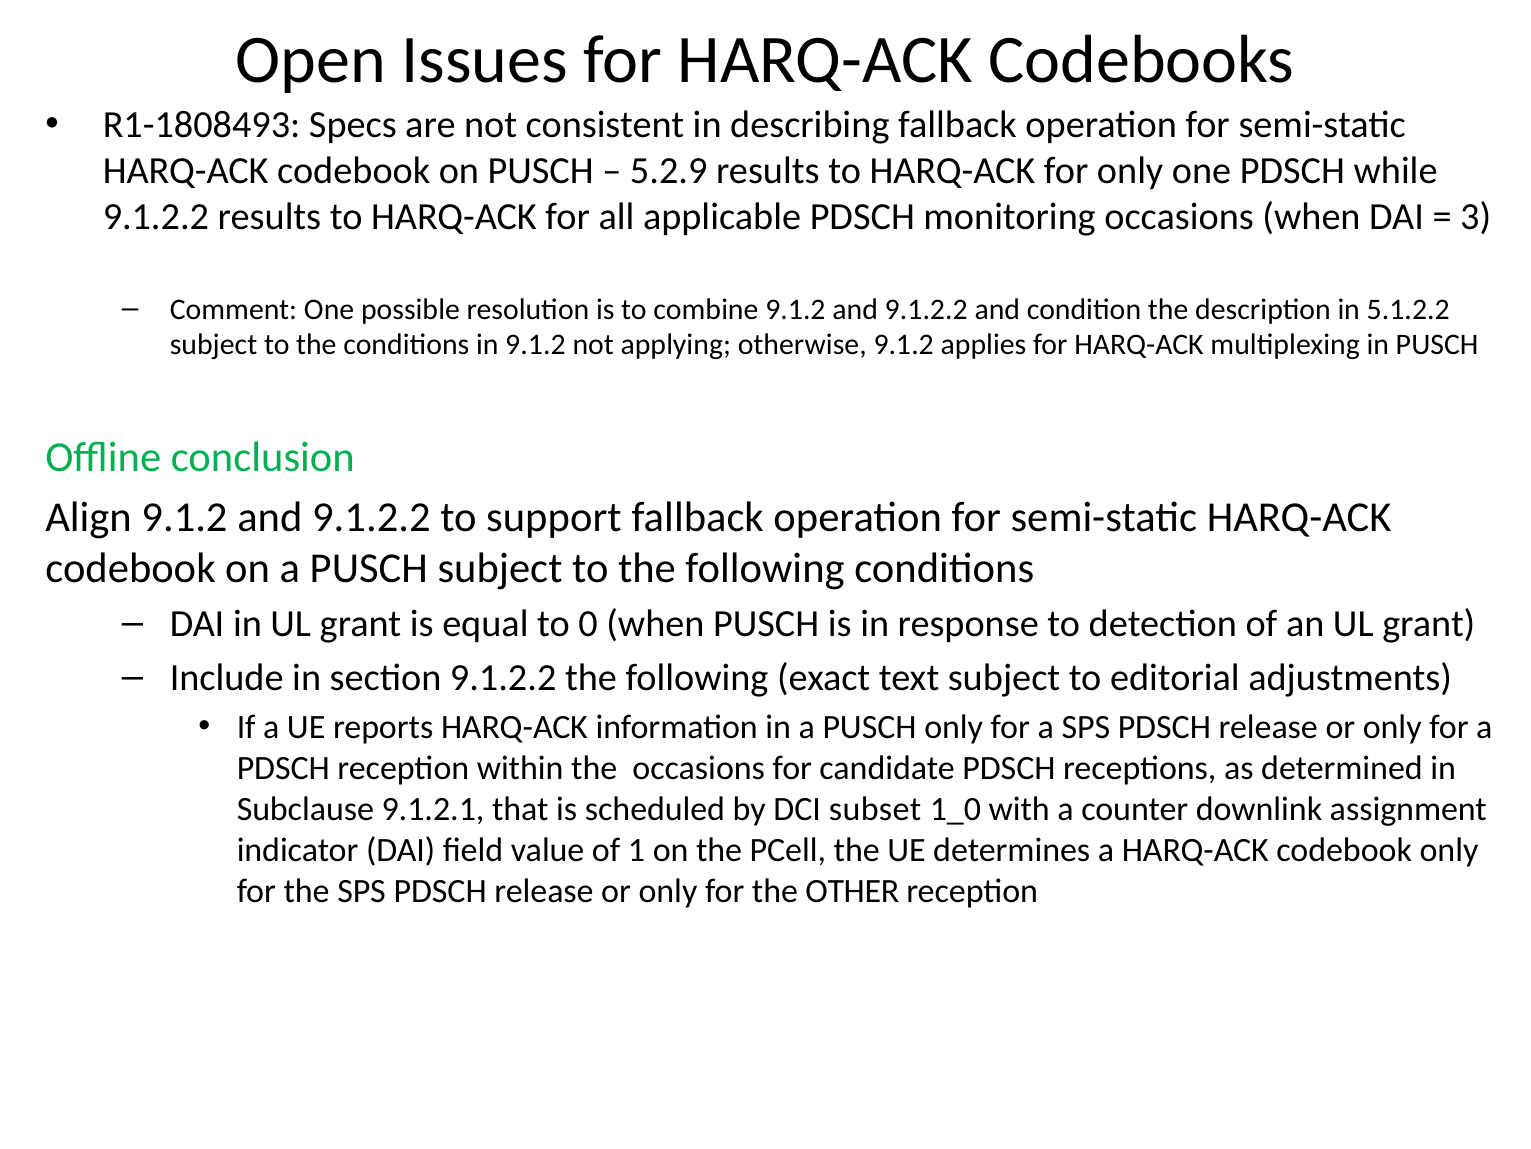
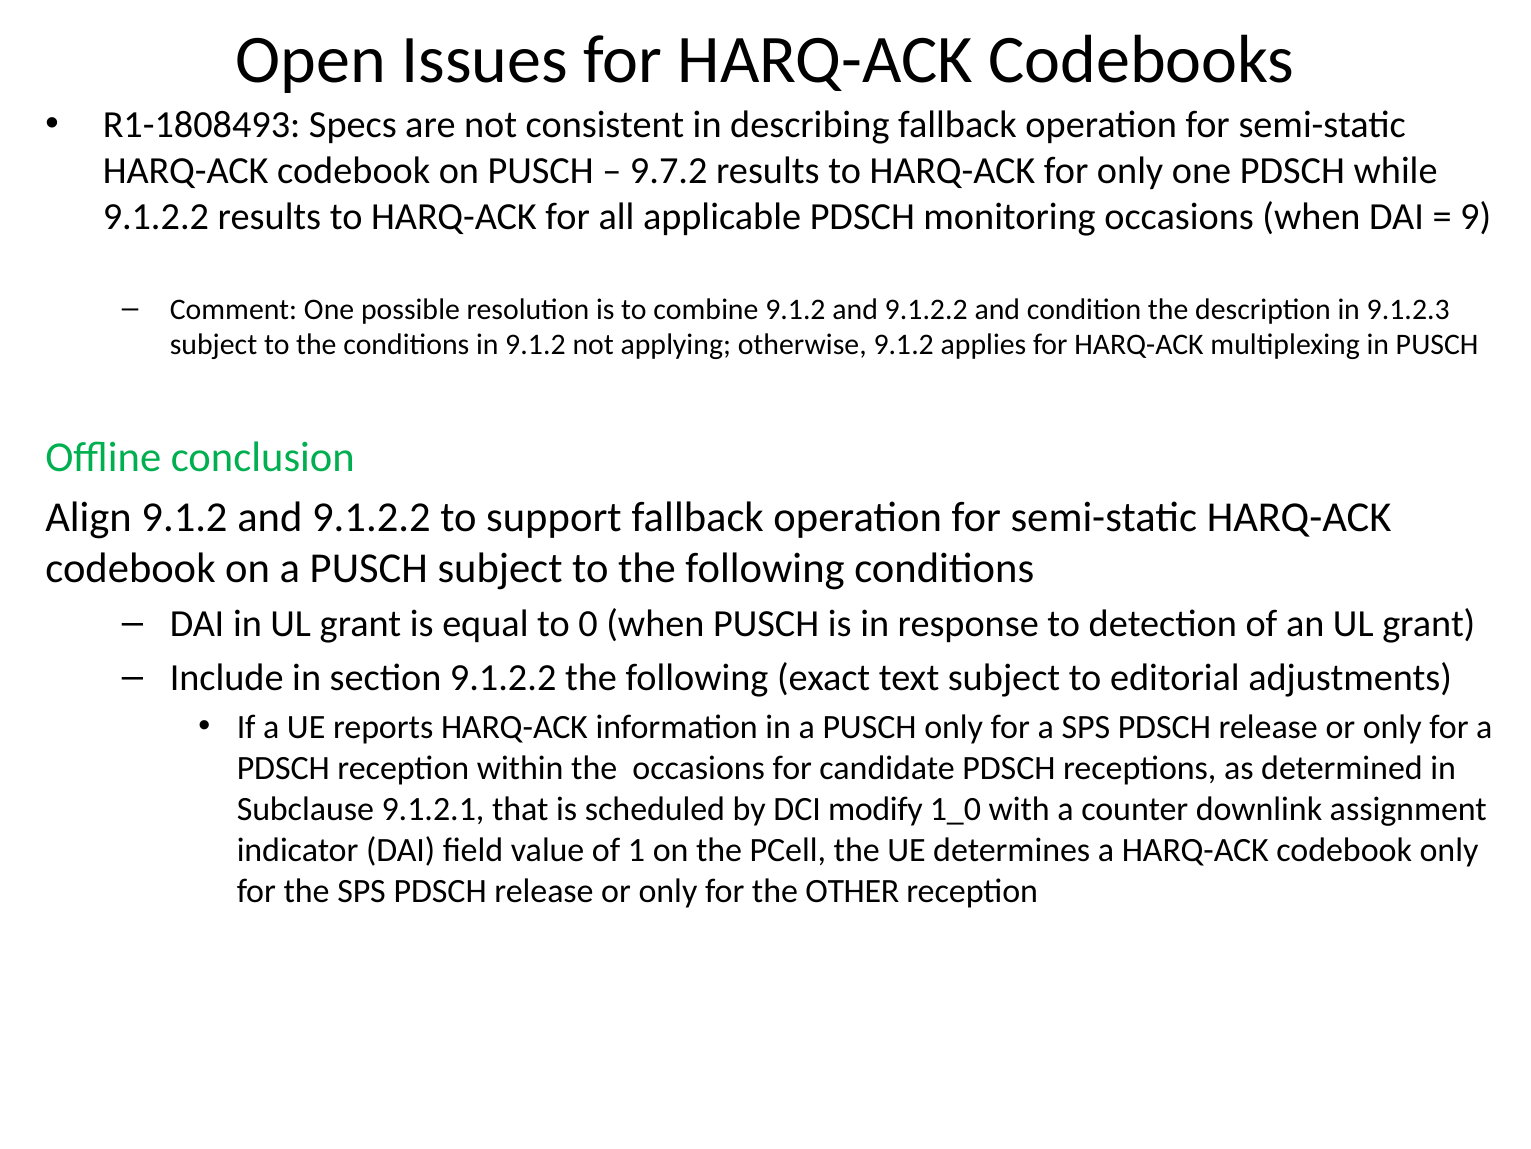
5.2.9: 5.2.9 -> 9.7.2
3: 3 -> 9
5.1.2.2: 5.1.2.2 -> 9.1.2.3
subset: subset -> modify
